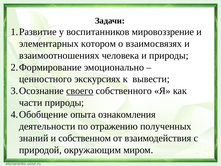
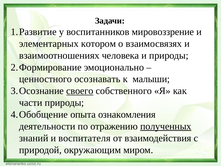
экскурсиях: экскурсиях -> осознавать
вывести: вывести -> малыши
полученных underline: none -> present
собственном: собственном -> воспитателя
